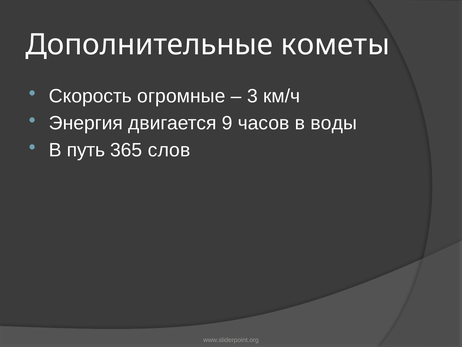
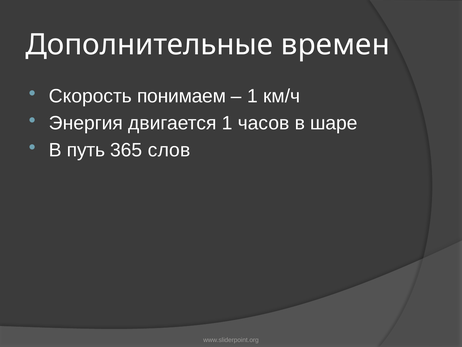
кометы: кометы -> времен
огромные: огромные -> понимаем
3 at (252, 96): 3 -> 1
двигается 9: 9 -> 1
воды: воды -> шаре
